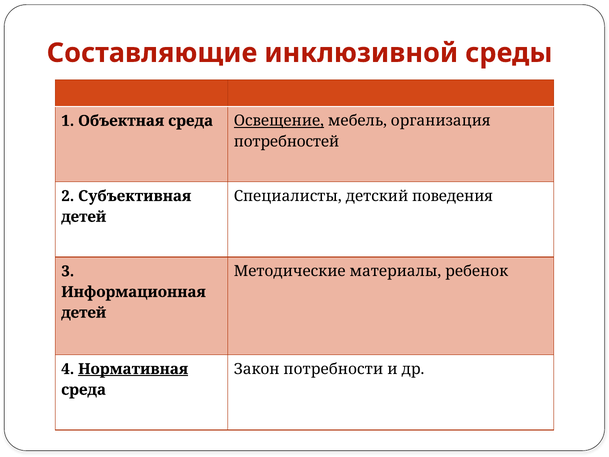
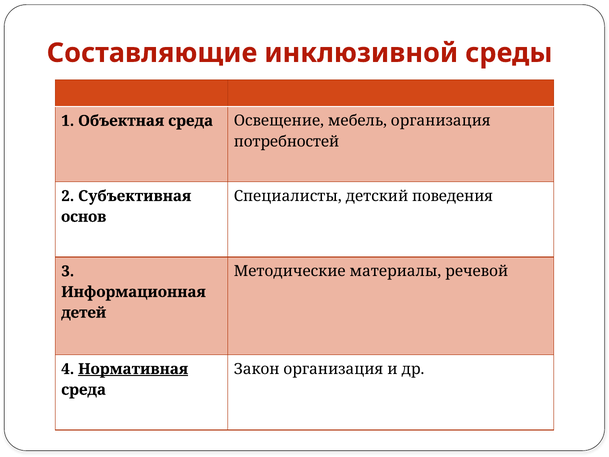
Освещение underline: present -> none
детей at (84, 217): детей -> основ
ребенок: ребенок -> речевой
Закон потребности: потребности -> организация
